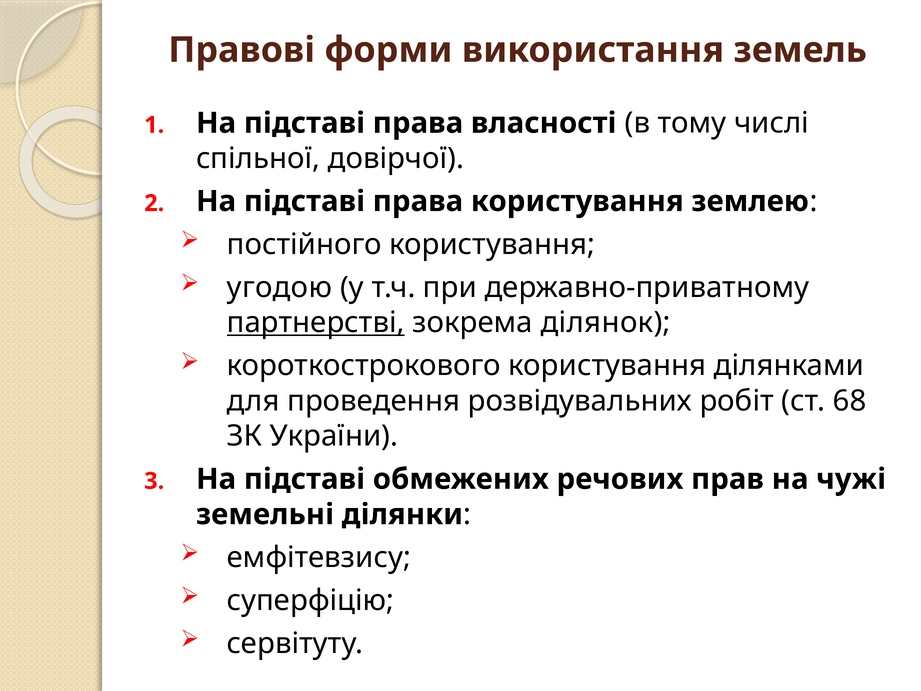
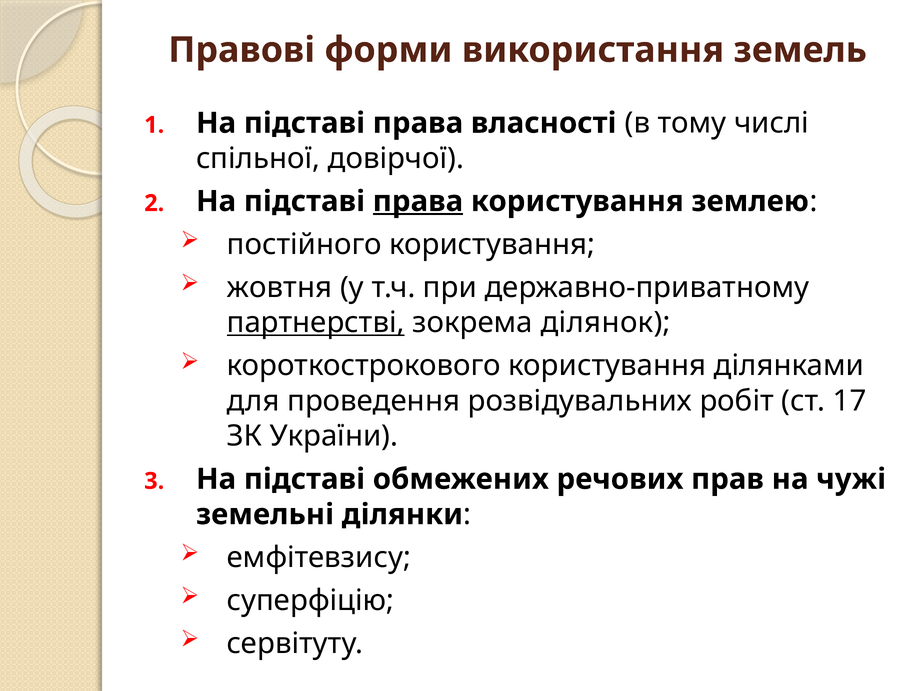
права at (418, 201) underline: none -> present
угодою: угодою -> жовтня
68: 68 -> 17
